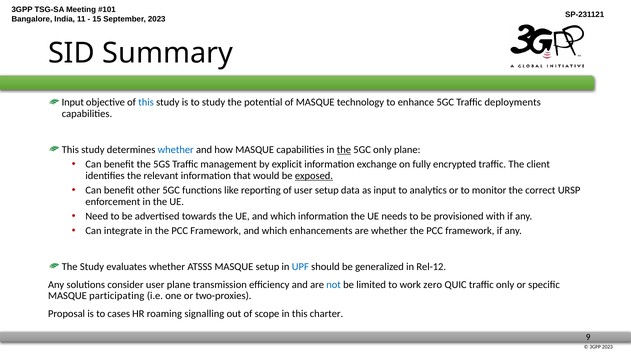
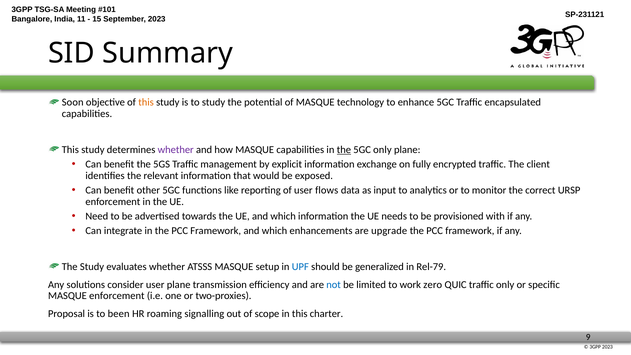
Input at (73, 102): Input -> Soon
this at (146, 102) colour: blue -> orange
deployments: deployments -> encapsulated
whether at (176, 150) colour: blue -> purple
exposed underline: present -> none
user setup: setup -> flows
are whether: whether -> upgrade
Rel-12: Rel-12 -> Rel-79
MASQUE participating: participating -> enforcement
cases: cases -> been
